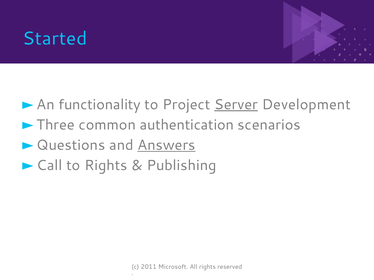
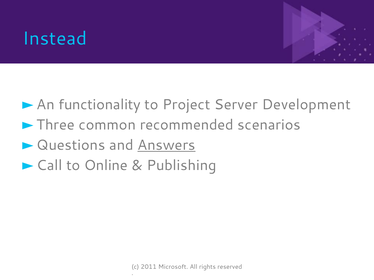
Started: Started -> Instead
Server underline: present -> none
authentication: authentication -> recommended
to Rights: Rights -> Online
